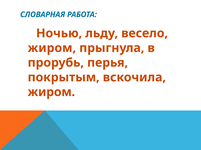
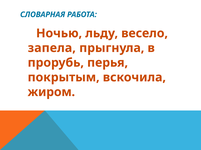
жиром at (52, 48): жиром -> запела
